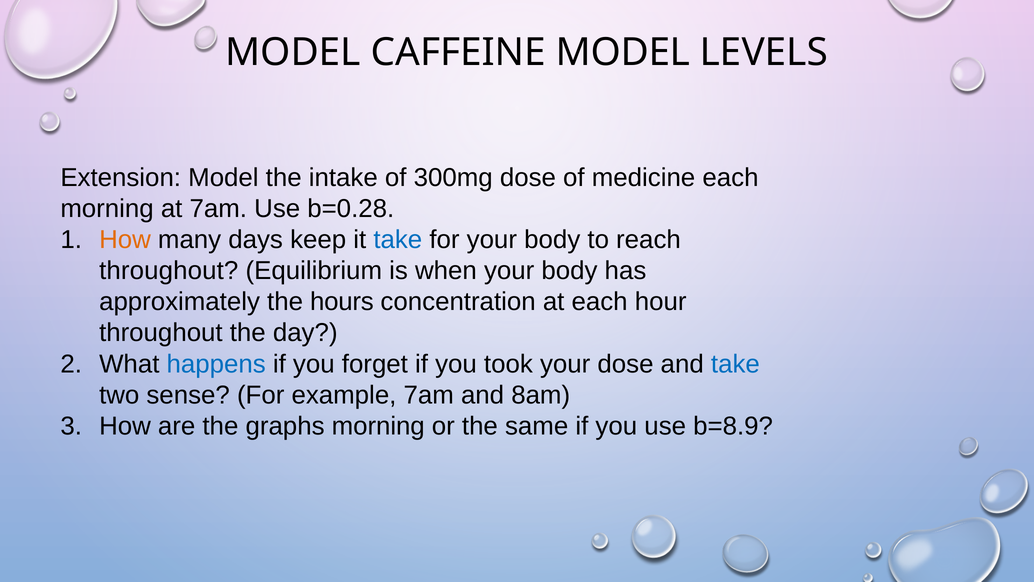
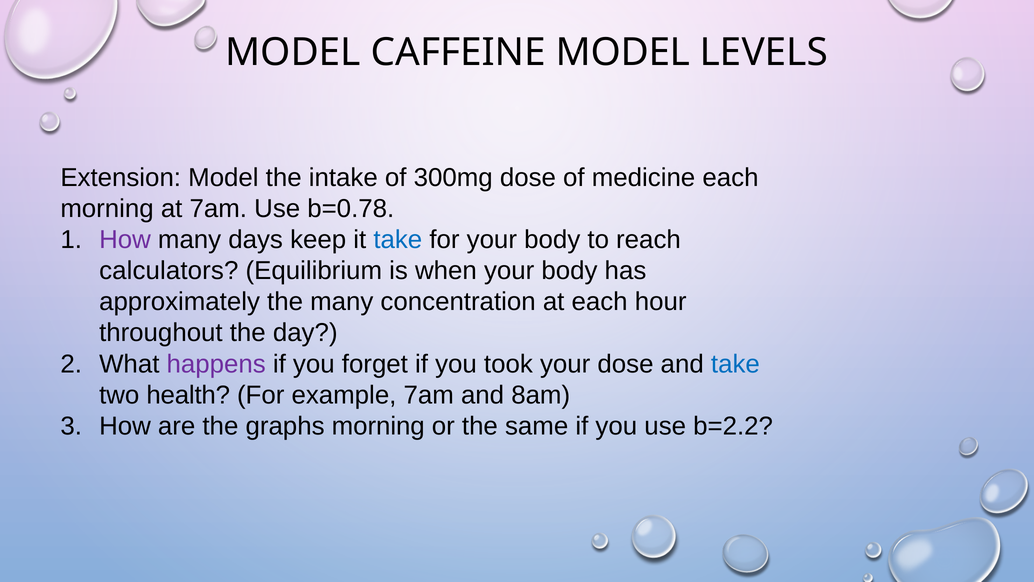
b=0.28: b=0.28 -> b=0.78
How at (125, 240) colour: orange -> purple
throughout at (169, 271): throughout -> calculators
the hours: hours -> many
happens colour: blue -> purple
sense: sense -> health
b=8.9: b=8.9 -> b=2.2
